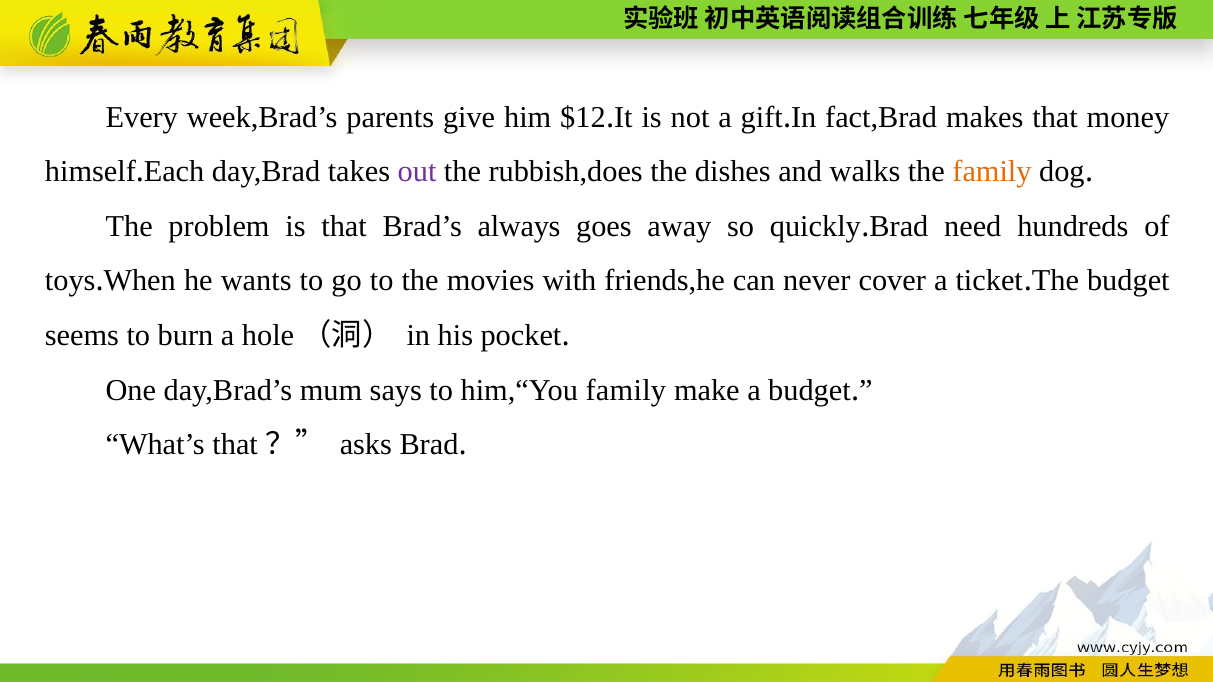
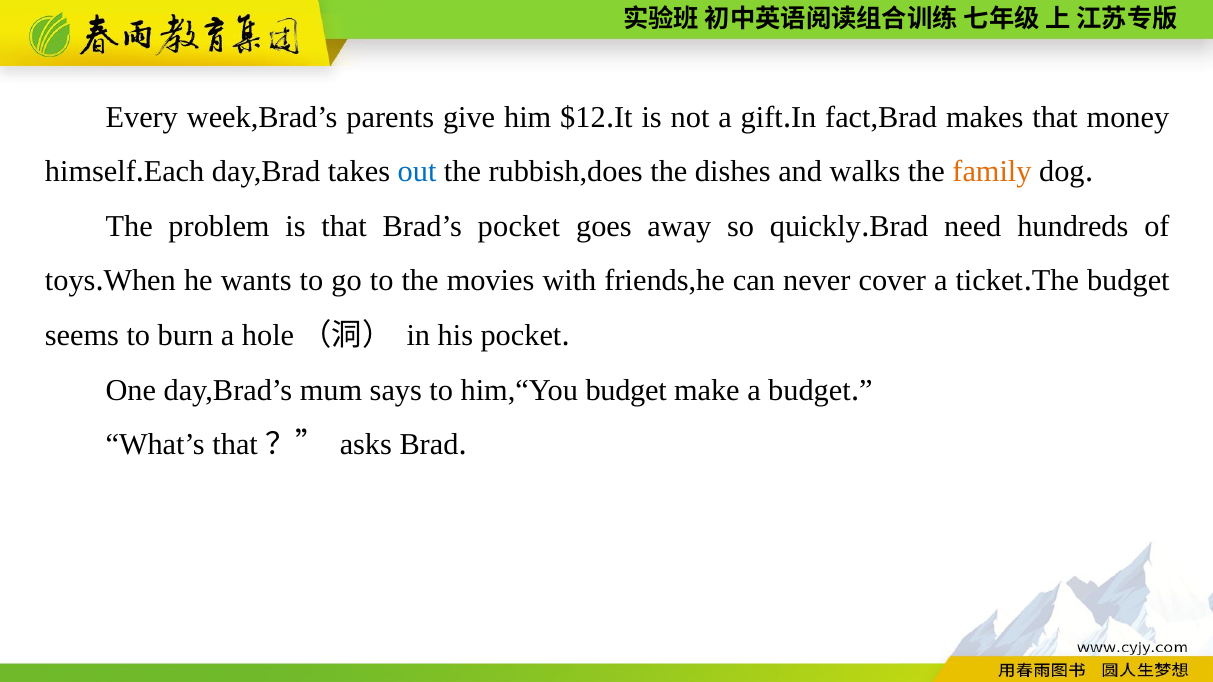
out colour: purple -> blue
Brad’s always: always -> pocket
him,“You family: family -> budget
